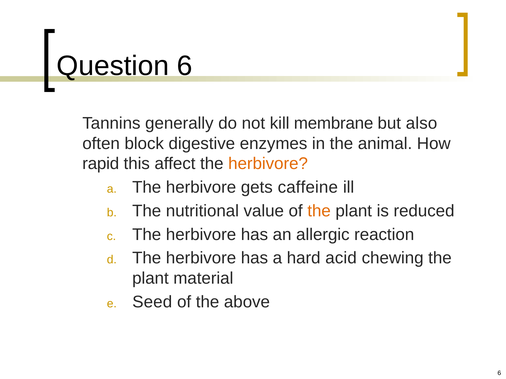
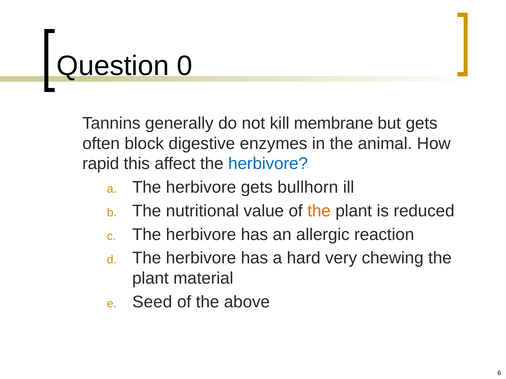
Question 6: 6 -> 0
but also: also -> gets
herbivore at (268, 164) colour: orange -> blue
caffeine: caffeine -> bullhorn
acid: acid -> very
